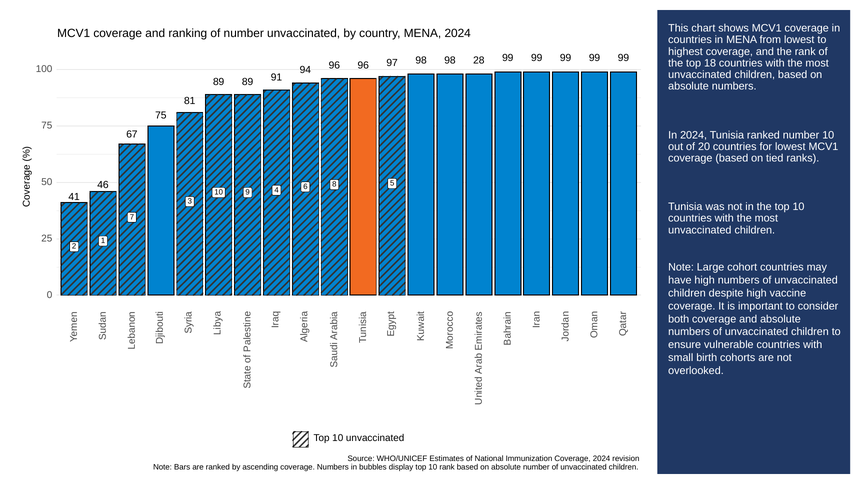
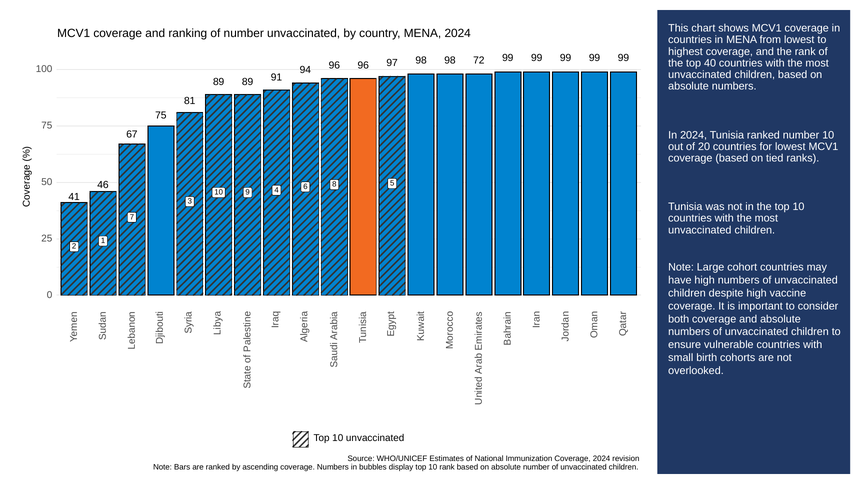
18: 18 -> 40
28: 28 -> 72
